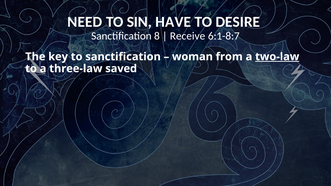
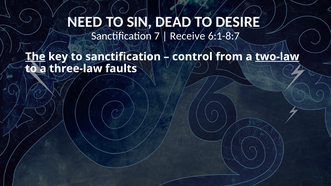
HAVE: HAVE -> DEAD
8: 8 -> 7
The underline: none -> present
woman: woman -> control
saved: saved -> faults
